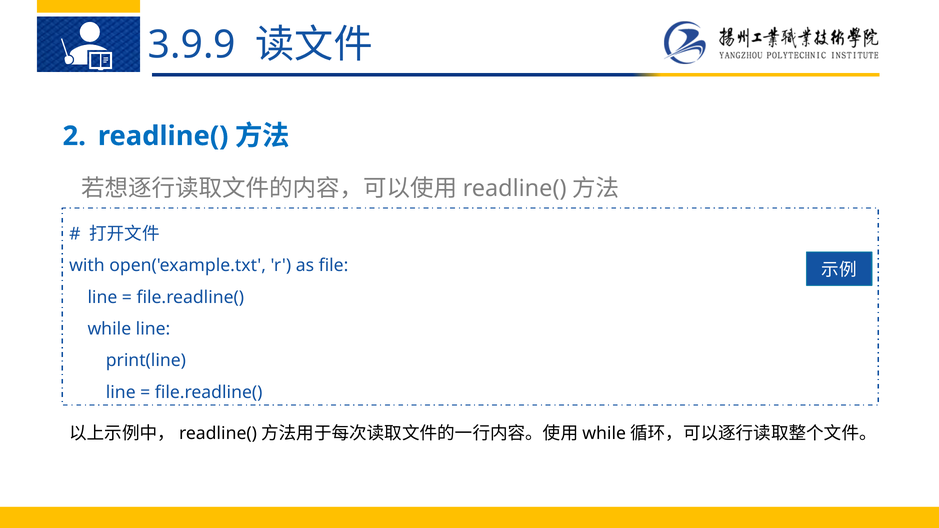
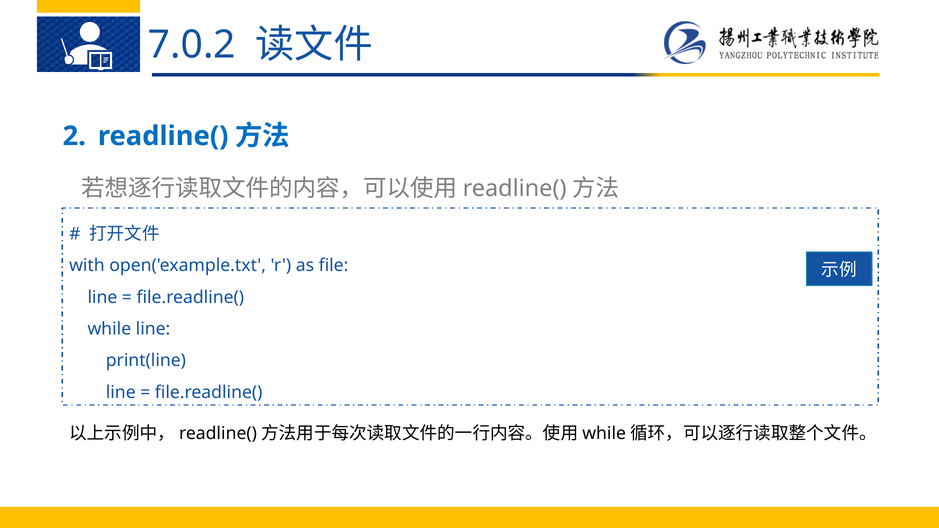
3.9.9: 3.9.9 -> 7.0.2
